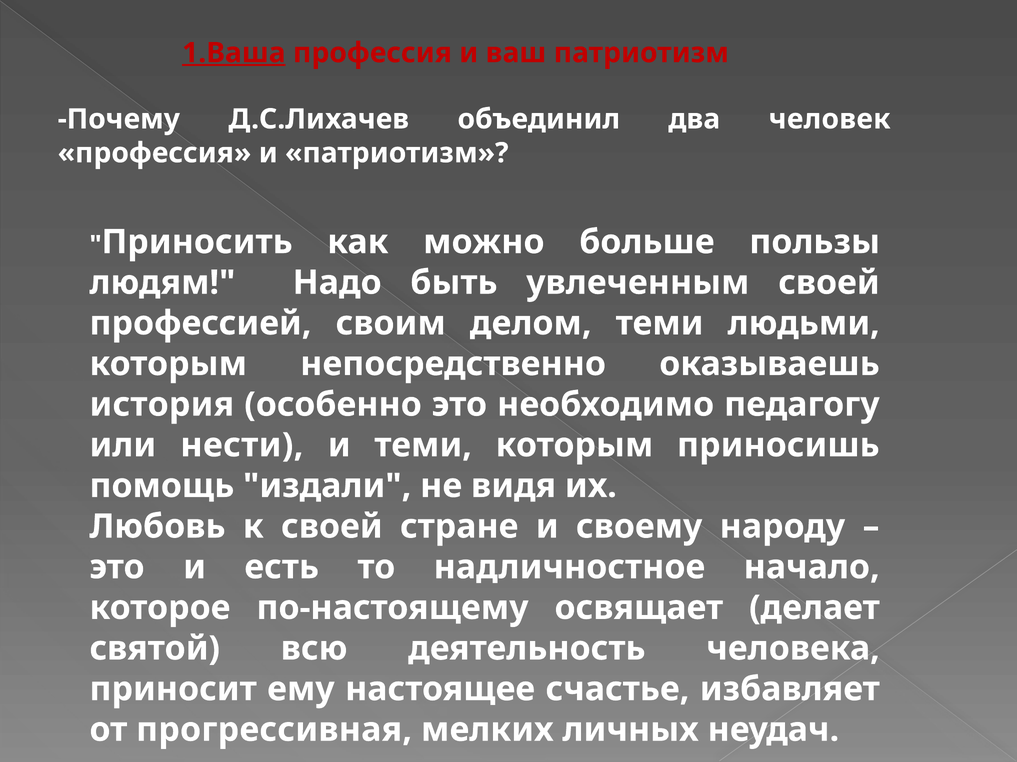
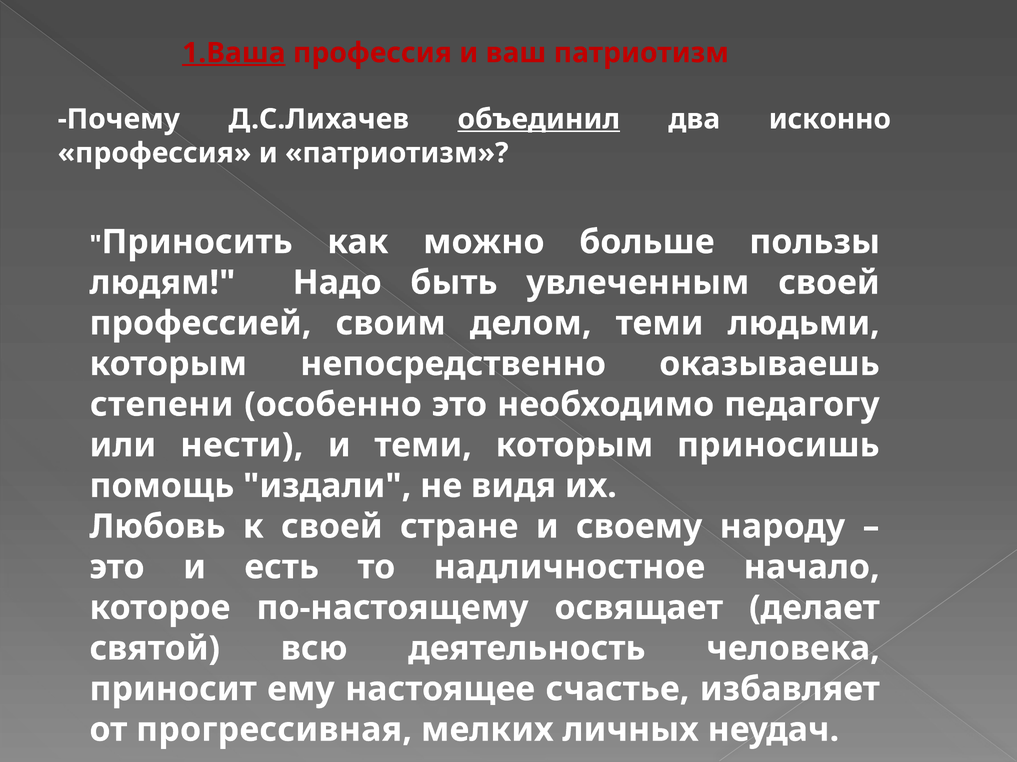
объединил underline: none -> present
человек: человек -> исконно
история: история -> степени
